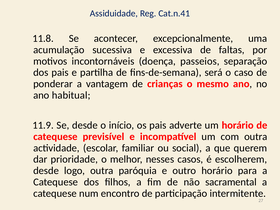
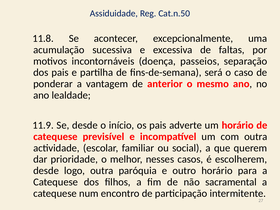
Cat.n.41: Cat.n.41 -> Cat.n.50
crianças: crianças -> anterior
habitual: habitual -> lealdade
